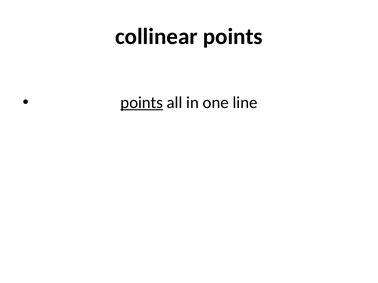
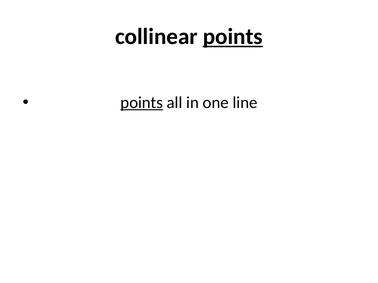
points at (233, 37) underline: none -> present
